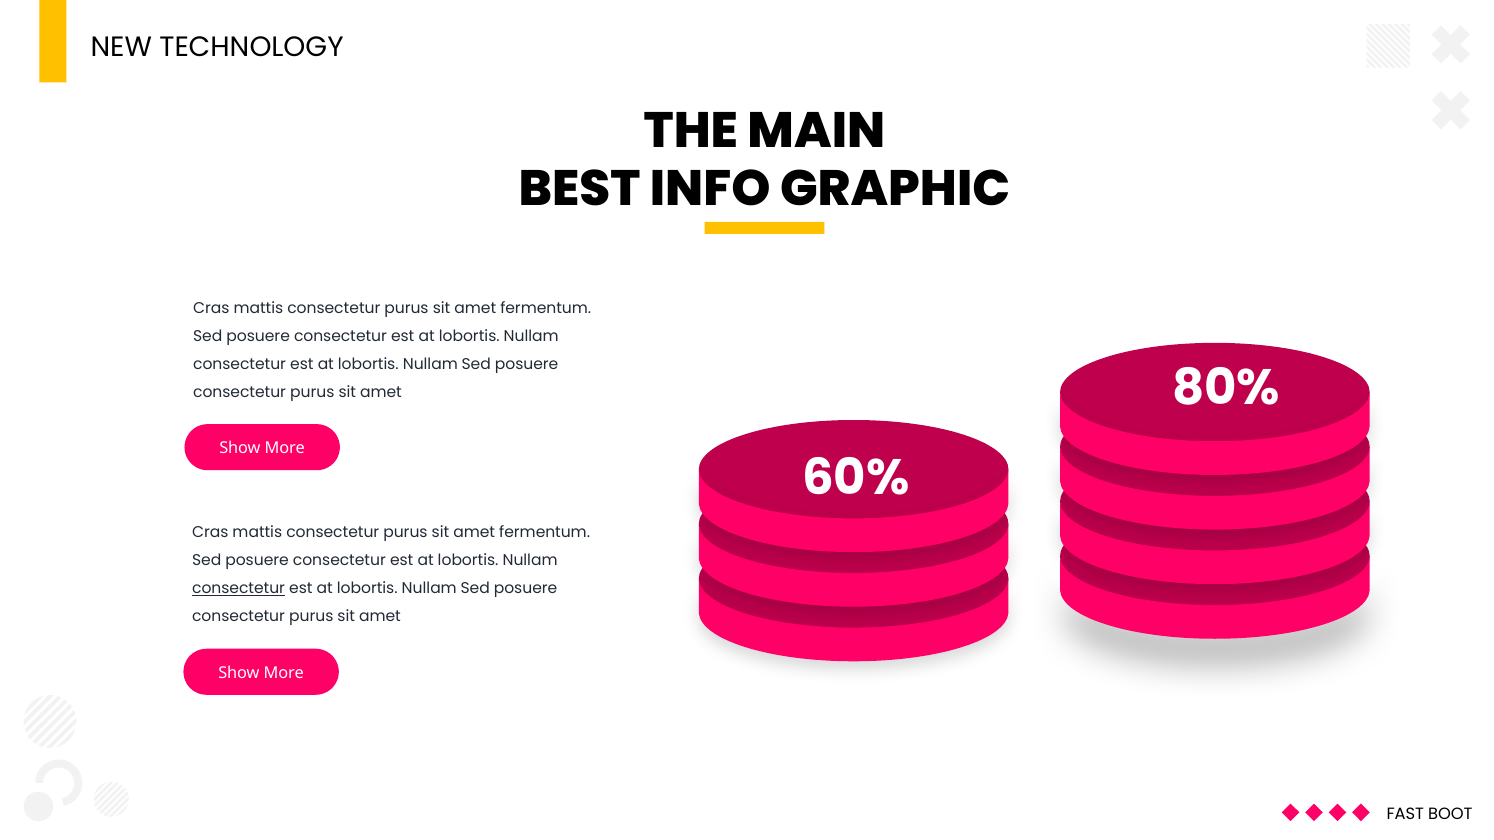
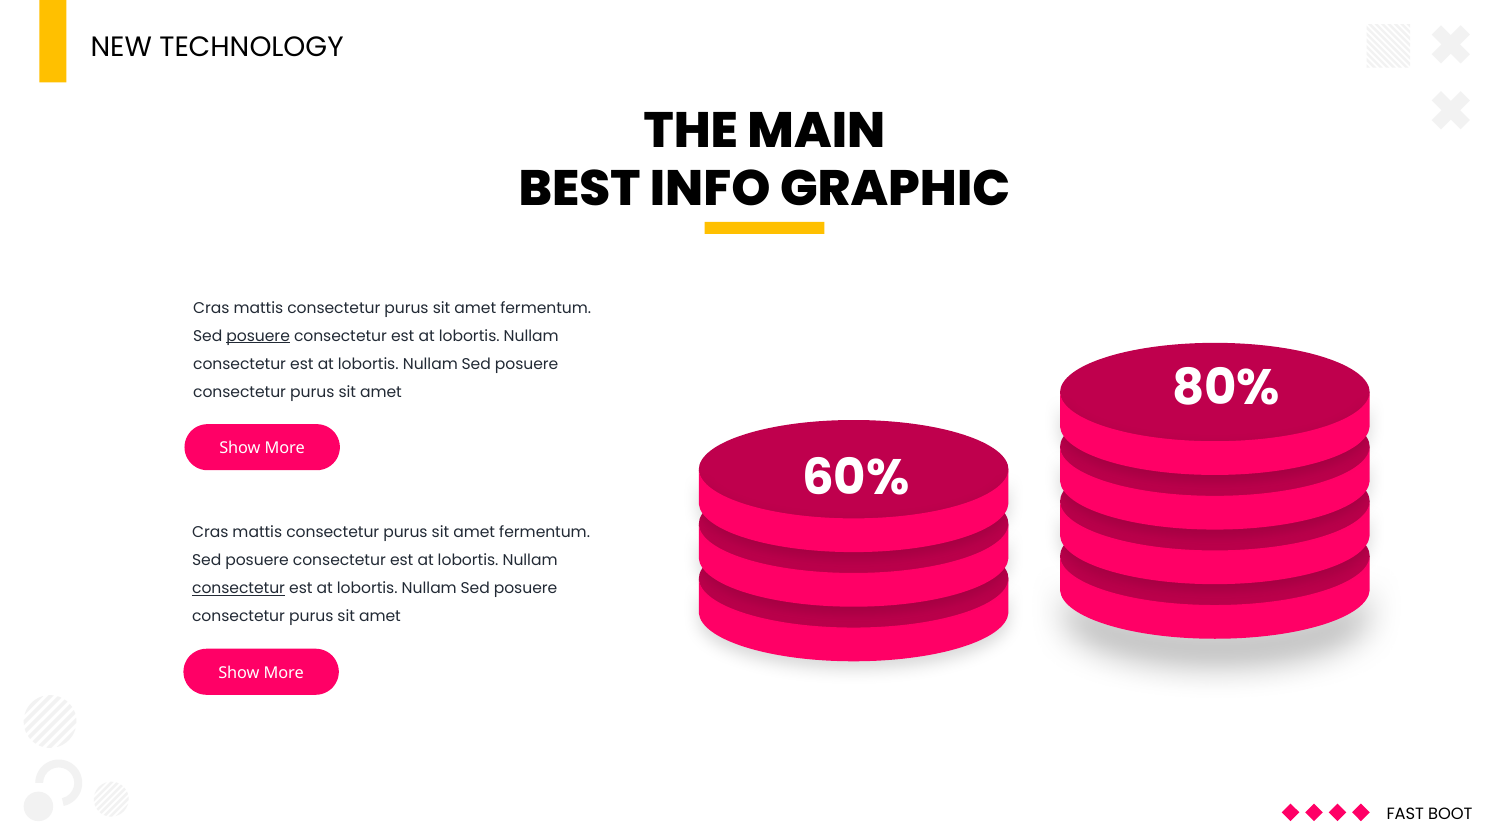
posuere at (258, 336) underline: none -> present
